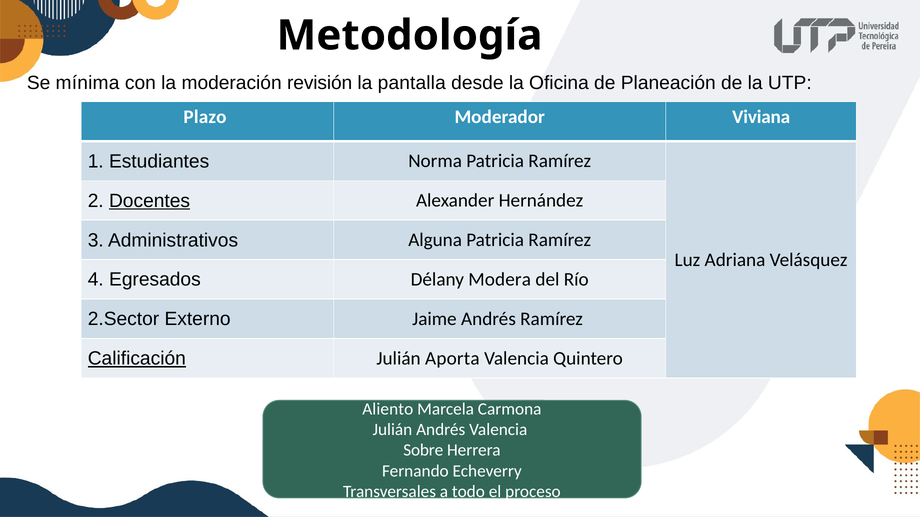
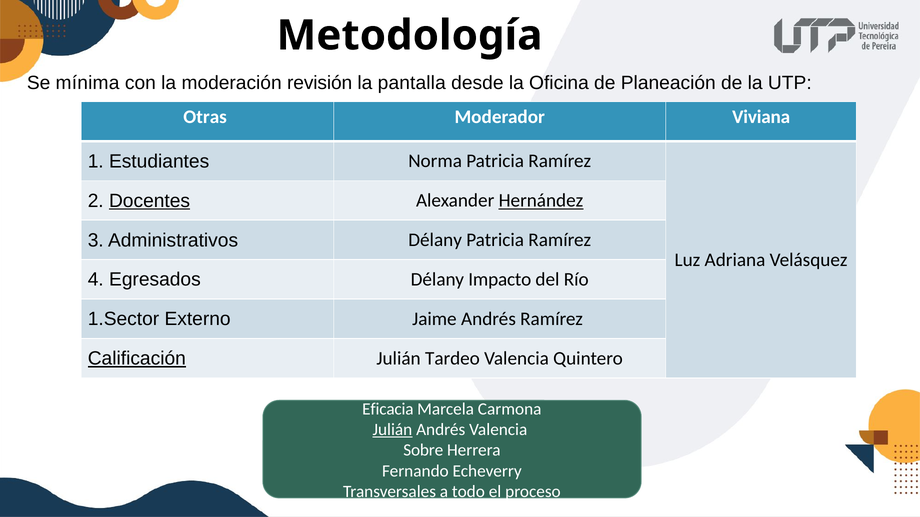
Plazo: Plazo -> Otras
Hernández underline: none -> present
Administrativos Alguna: Alguna -> Délany
Modera: Modera -> Impacto
2.Sector: 2.Sector -> 1.Sector
Aporta: Aporta -> Tardeo
Aliento: Aliento -> Eficacia
Julián at (392, 430) underline: none -> present
